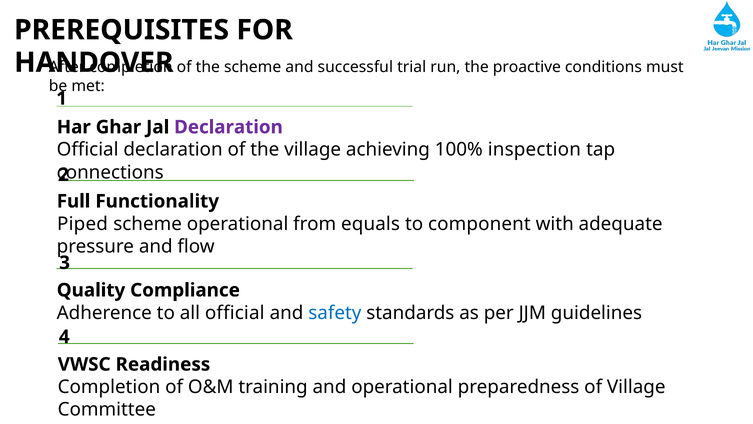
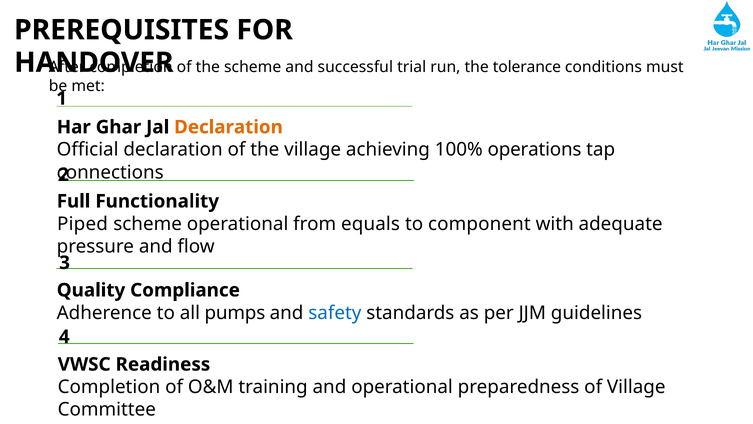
proactive: proactive -> tolerance
Declaration at (228, 127) colour: purple -> orange
inspection: inspection -> operations
all official: official -> pumps
